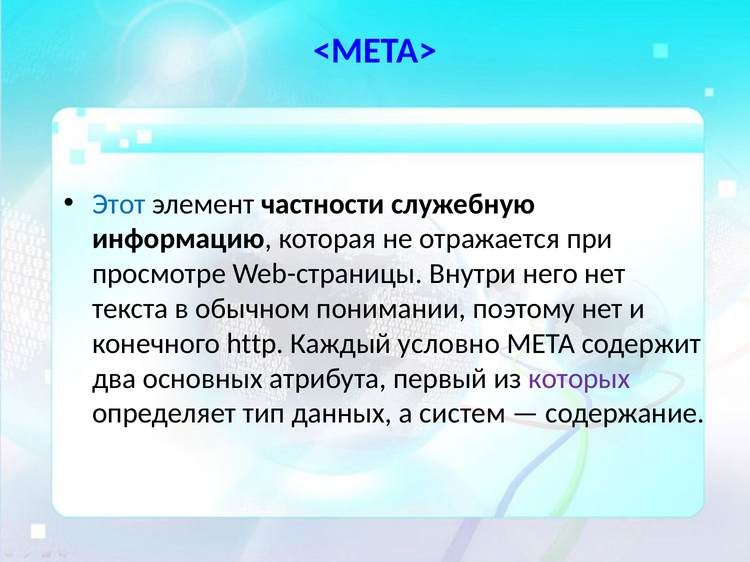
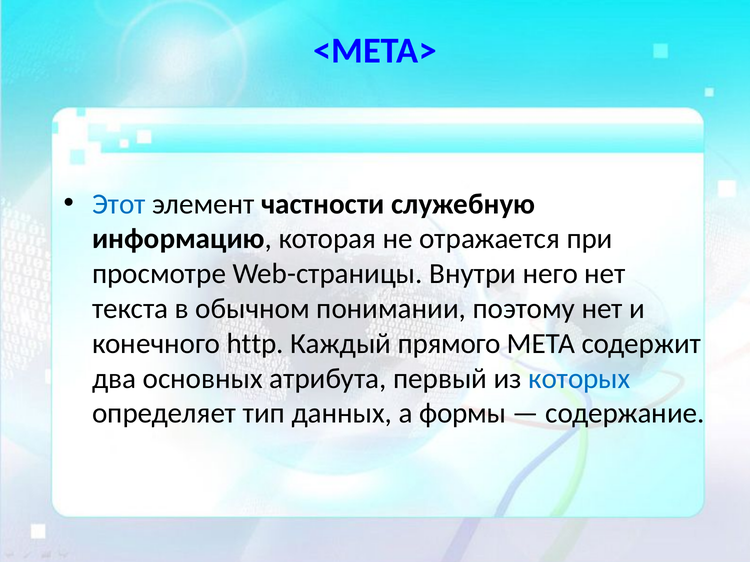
условно: условно -> прямого
которых colour: purple -> blue
сиcтем: сиcтем -> формы
